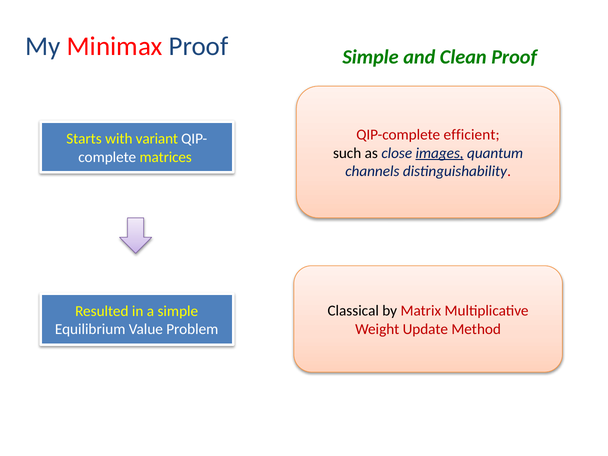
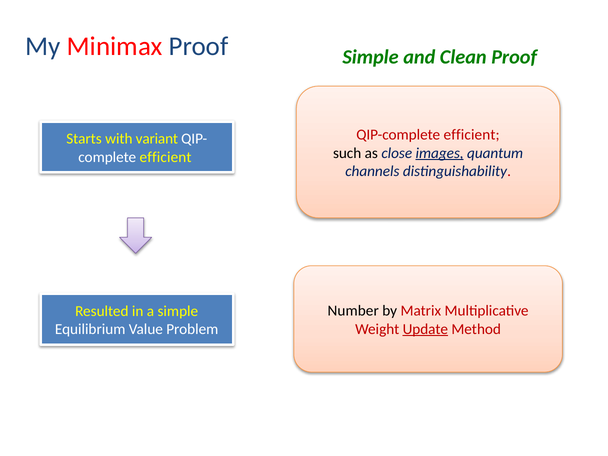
matrices at (166, 157): matrices -> efficient
Classical: Classical -> Number
Update underline: none -> present
